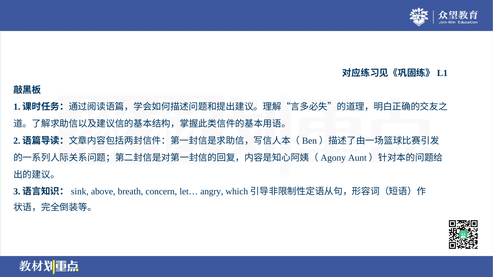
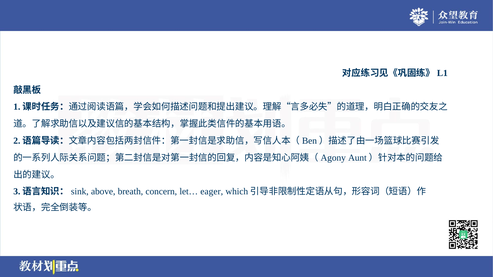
angry: angry -> eager
